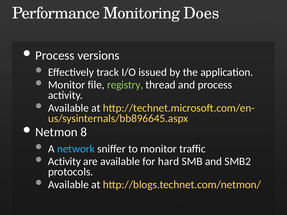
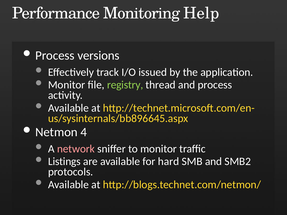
Does: Does -> Help
8: 8 -> 4
network colour: light blue -> pink
Activity at (64, 162): Activity -> Listings
